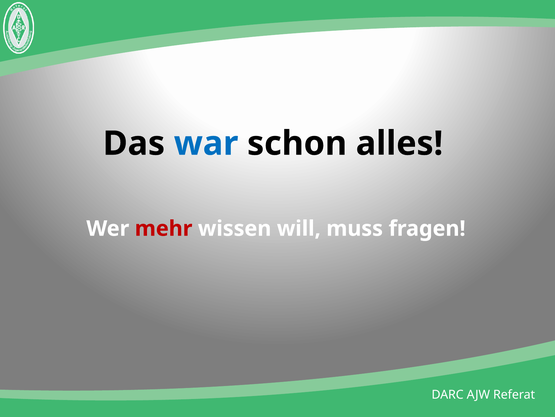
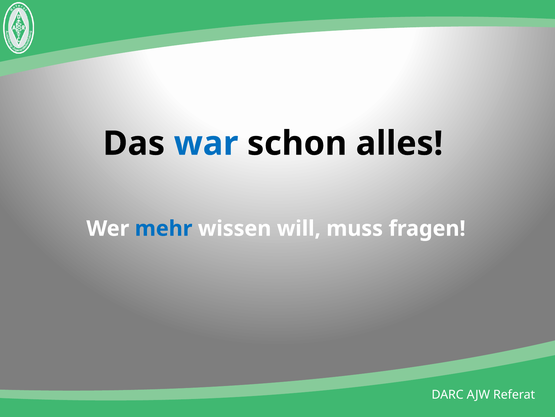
mehr colour: red -> blue
